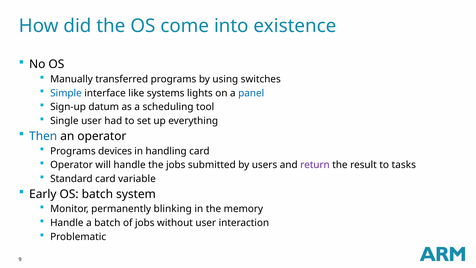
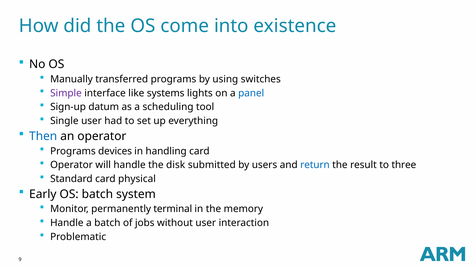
Simple colour: blue -> purple
the jobs: jobs -> disk
return colour: purple -> blue
tasks: tasks -> three
variable: variable -> physical
blinking: blinking -> terminal
